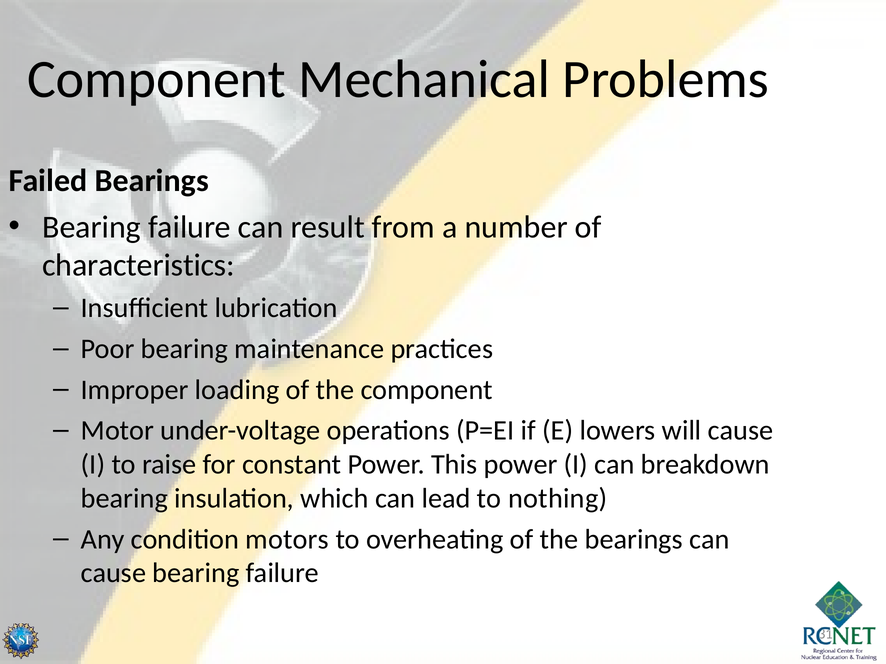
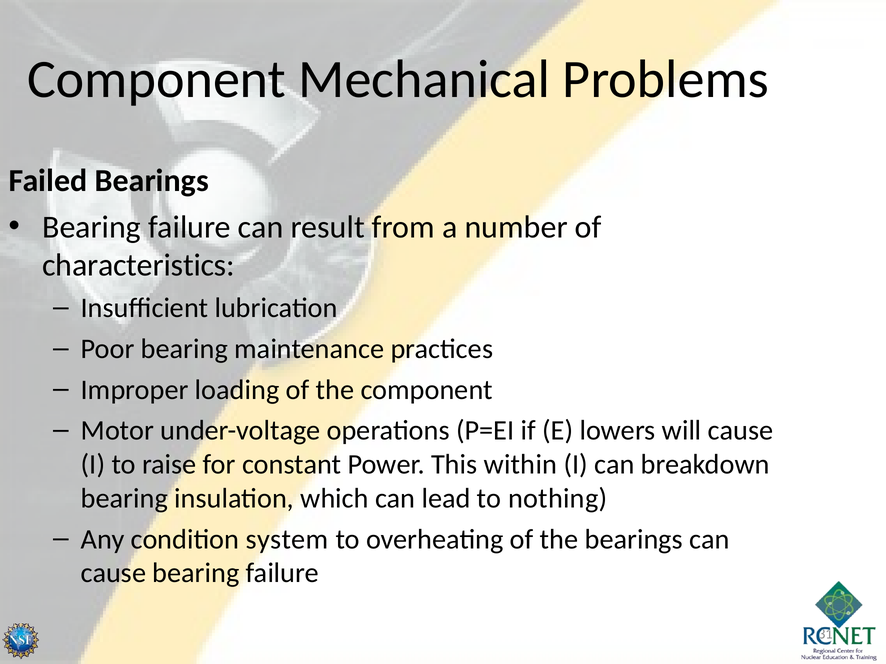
This power: power -> within
motors: motors -> system
